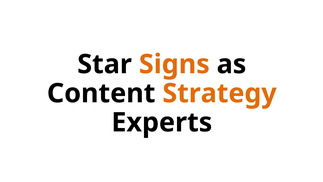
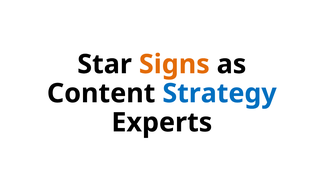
Strategy colour: orange -> blue
